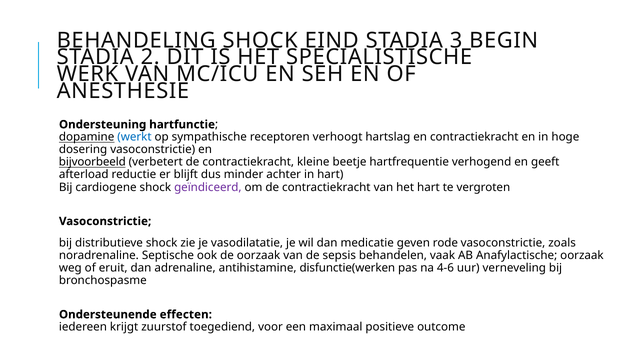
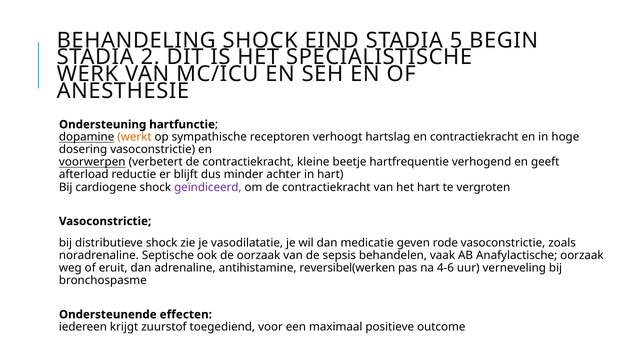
3: 3 -> 5
werkt colour: blue -> orange
bijvoorbeeld: bijvoorbeeld -> voorwerpen
disfunctie(werken: disfunctie(werken -> reversibel(werken
